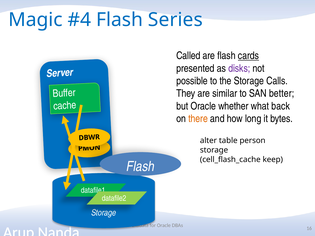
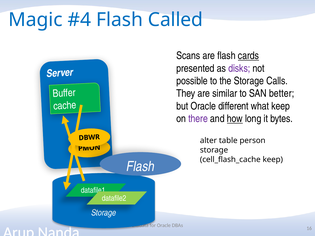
Series: Series -> Called
Called: Called -> Scans
whether: whether -> different
what back: back -> keep
there colour: orange -> purple
how underline: none -> present
